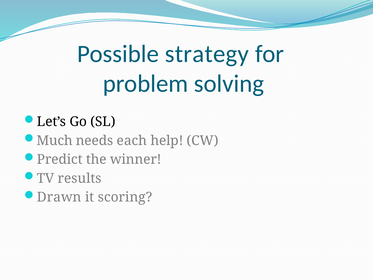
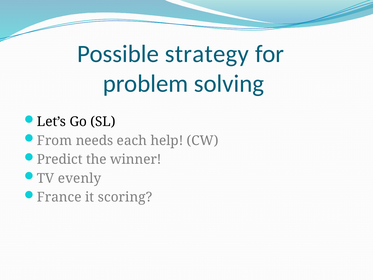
Much: Much -> From
results: results -> evenly
Drawn: Drawn -> France
